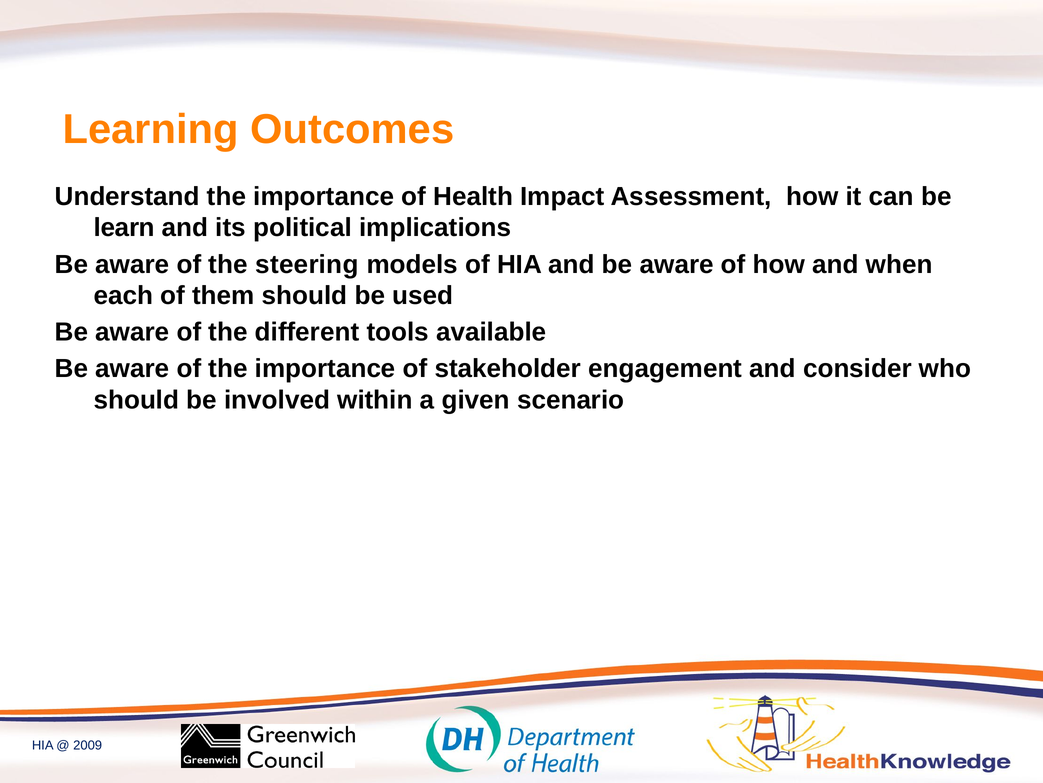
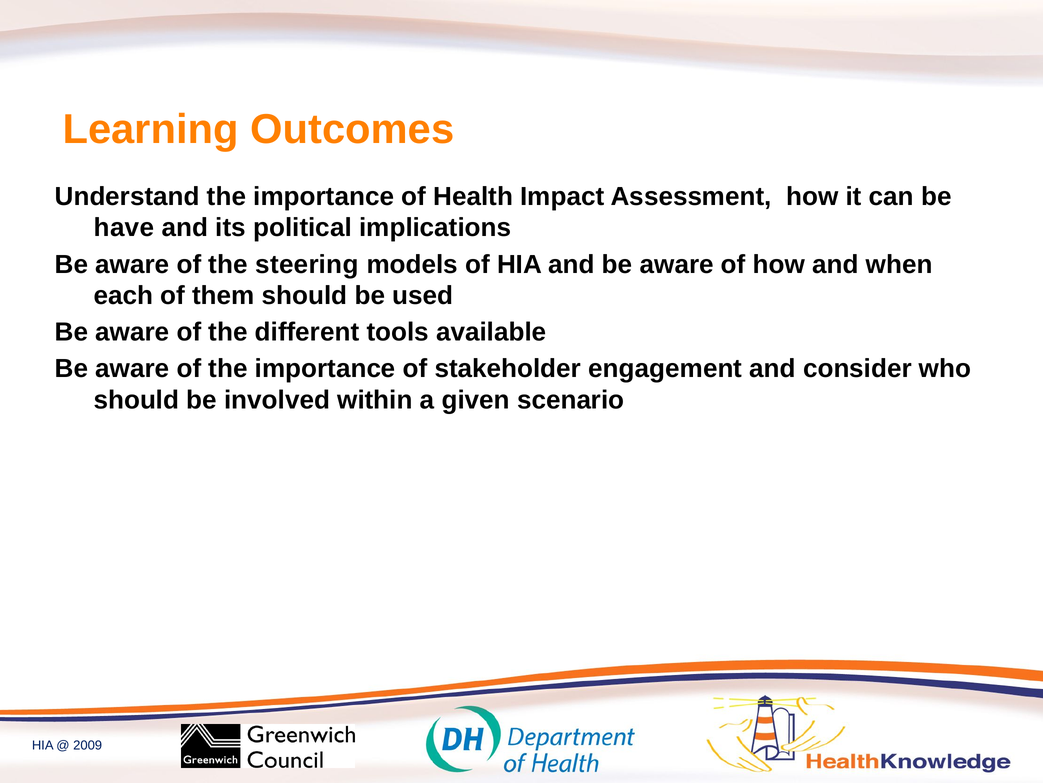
learn: learn -> have
